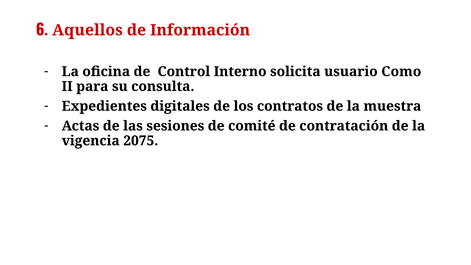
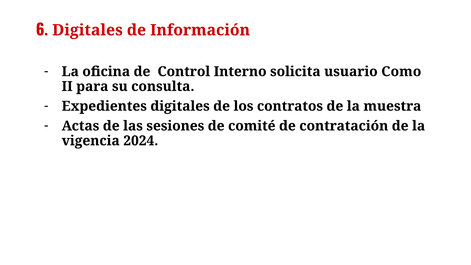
6 Aquellos: Aquellos -> Digitales
2075: 2075 -> 2024
